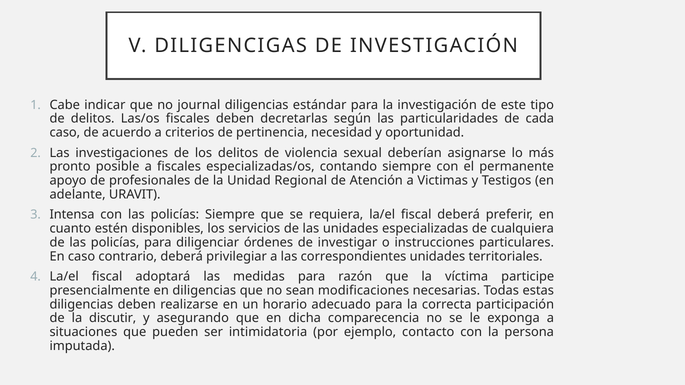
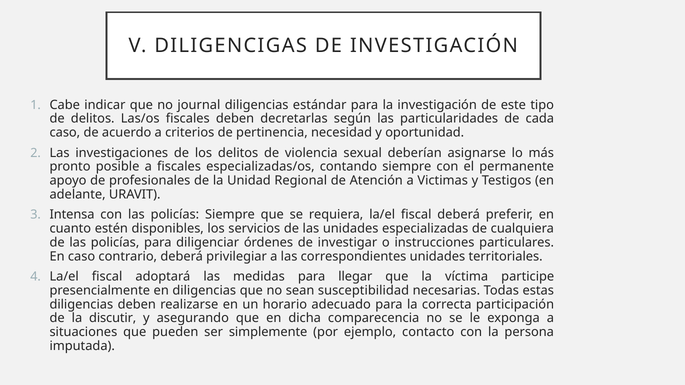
razón: razón -> llegar
modificaciones: modificaciones -> susceptibilidad
intimidatoria: intimidatoria -> simplemente
